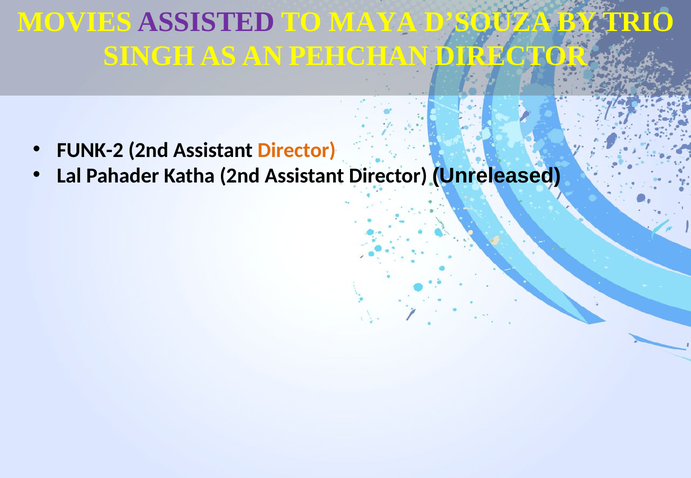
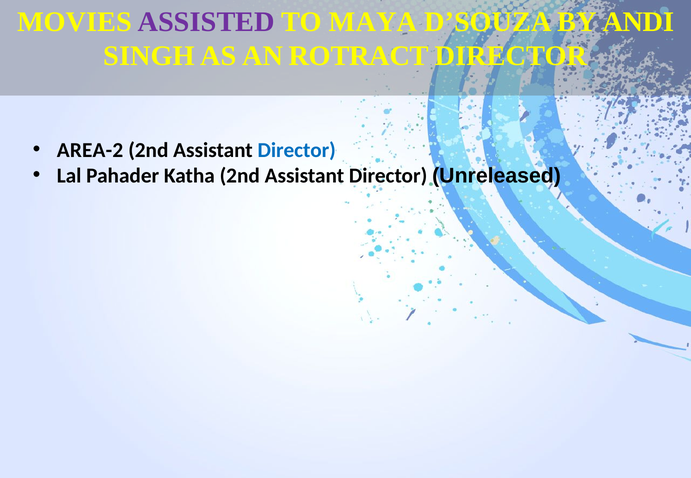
TRIO: TRIO -> ANDI
PEHCHAN: PEHCHAN -> ROTRACT
FUNK-2: FUNK-2 -> AREA-2
Director at (297, 150) colour: orange -> blue
